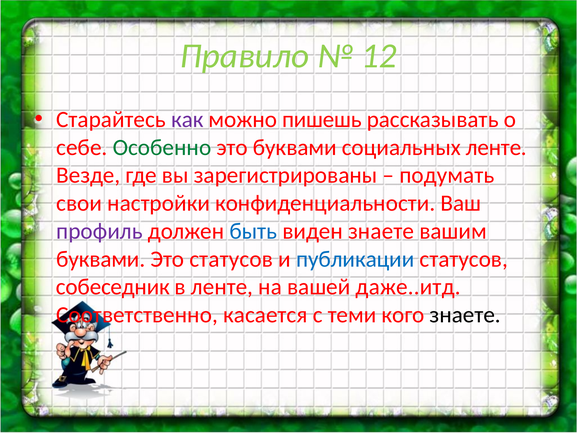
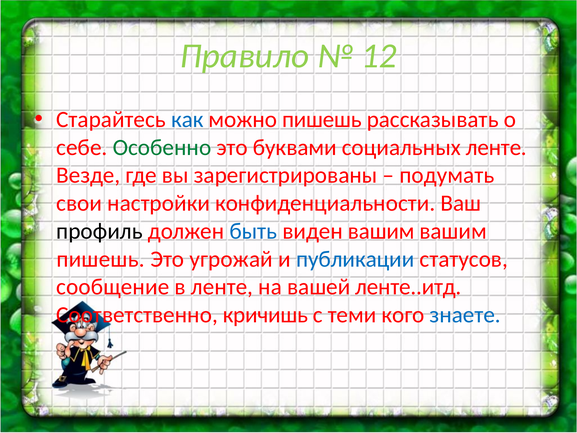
как colour: purple -> blue
профиль colour: purple -> black
виден знаете: знаете -> вашим
буквами at (101, 259): буквами -> пишешь
Это статусов: статусов -> угрожай
собеседник: собеседник -> сообщение
даже..итд: даже..итд -> ленте..итд
касается: касается -> кричишь
знаете at (465, 315) colour: black -> blue
